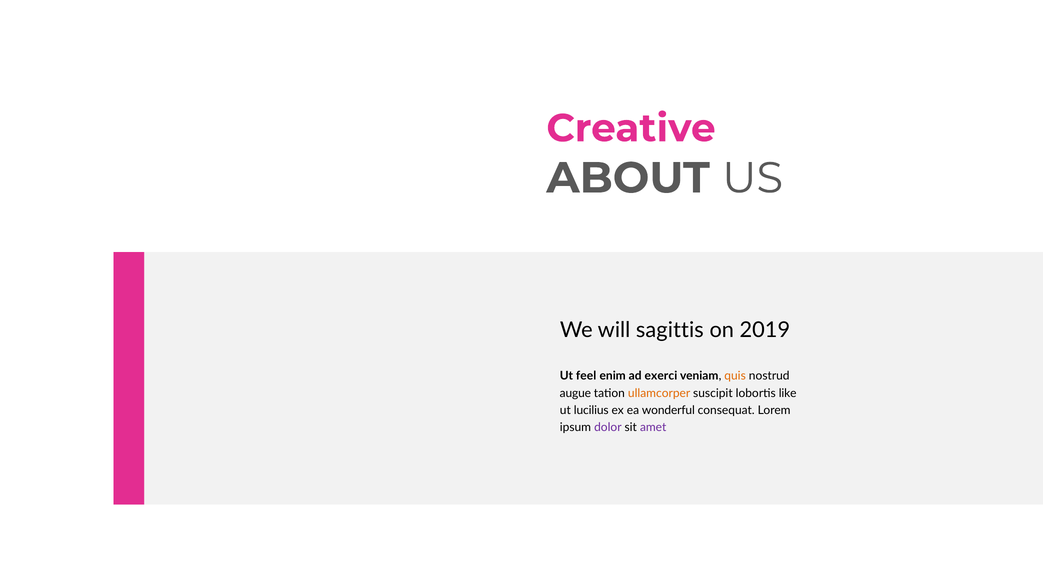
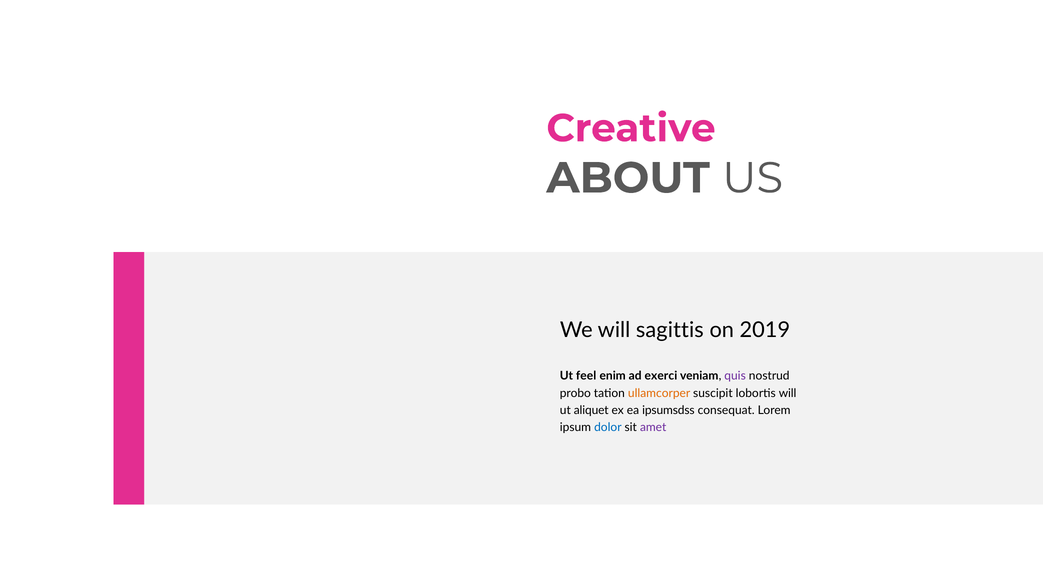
quis colour: orange -> purple
augue: augue -> probo
lobortis like: like -> will
lucilius: lucilius -> aliquet
wonderful: wonderful -> ipsumsdss
dolor colour: purple -> blue
